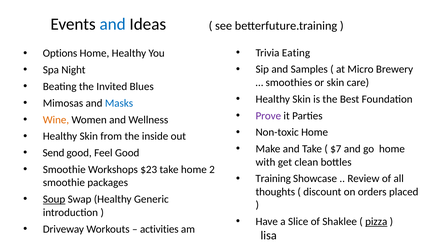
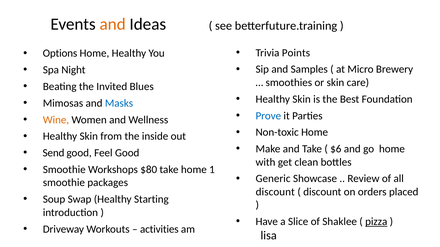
and at (113, 24) colour: blue -> orange
Eating: Eating -> Points
Prove colour: purple -> blue
$7: $7 -> $6
$23: $23 -> $80
2: 2 -> 1
Training: Training -> Generic
thoughts at (275, 192): thoughts -> discount
Soup underline: present -> none
Generic: Generic -> Starting
